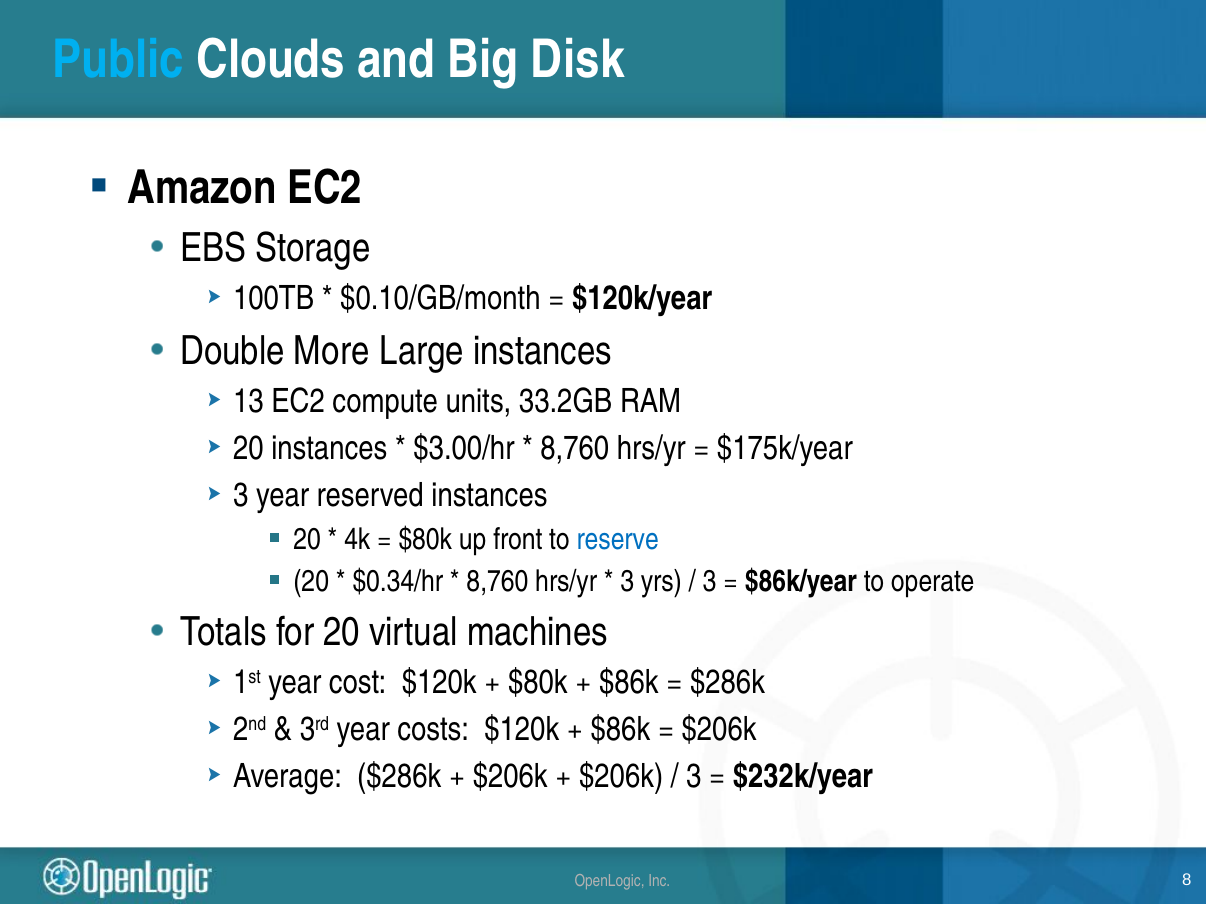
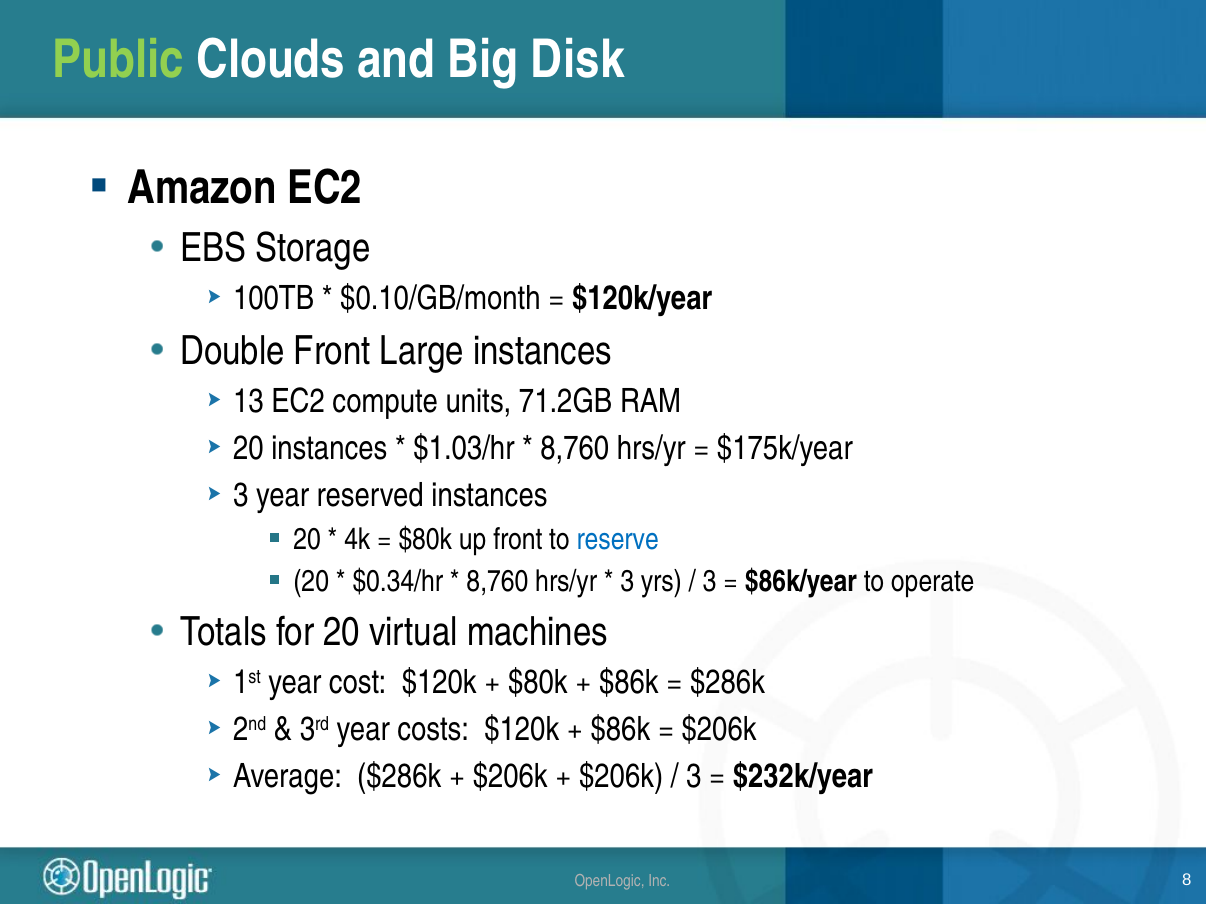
Public colour: light blue -> light green
Double More: More -> Front
33.2GB: 33.2GB -> 71.2GB
$3.00/hr: $3.00/hr -> $1.03/hr
